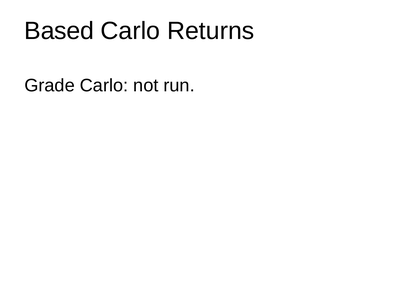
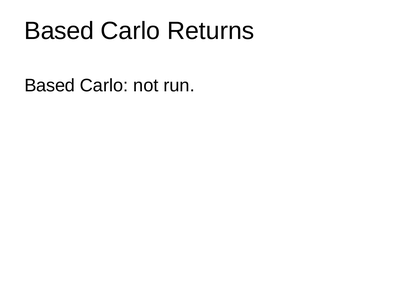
Grade at (50, 86): Grade -> Based
